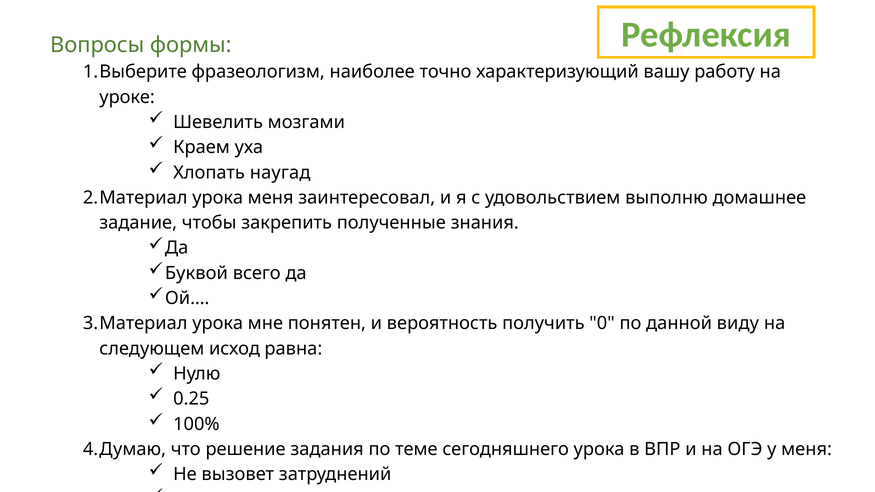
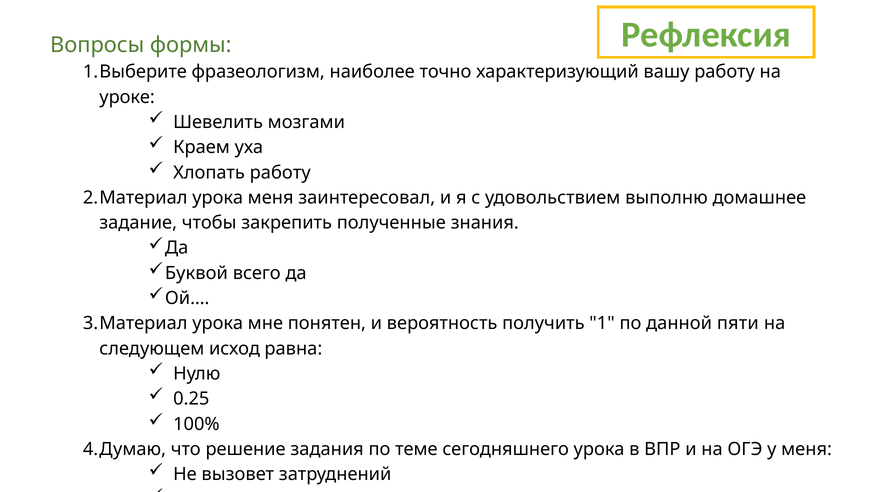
Хлопать наугад: наугад -> работу
0: 0 -> 1
виду: виду -> пяти
